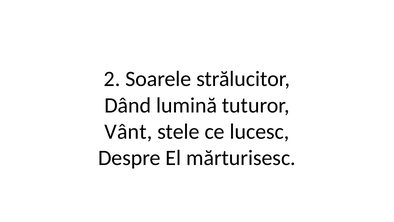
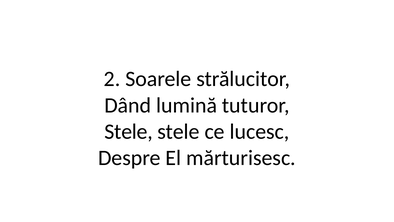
Vânt at (128, 131): Vânt -> Stele
